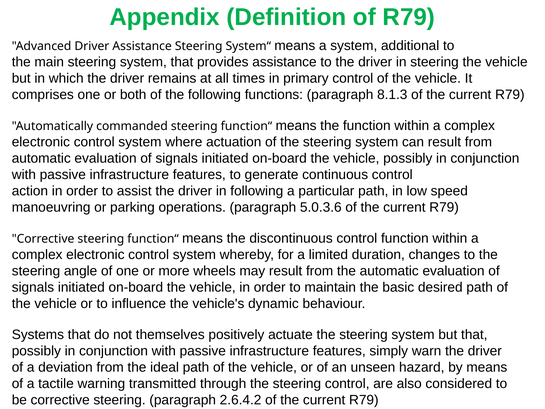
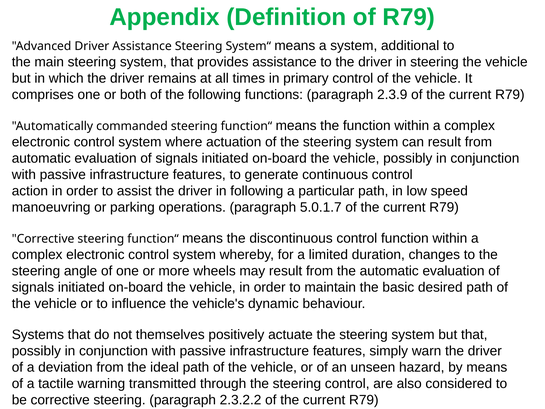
8.1.3: 8.1.3 -> 2.3.9
5.0.3.6: 5.0.3.6 -> 5.0.1.7
2.6.4.2: 2.6.4.2 -> 2.3.2.2
